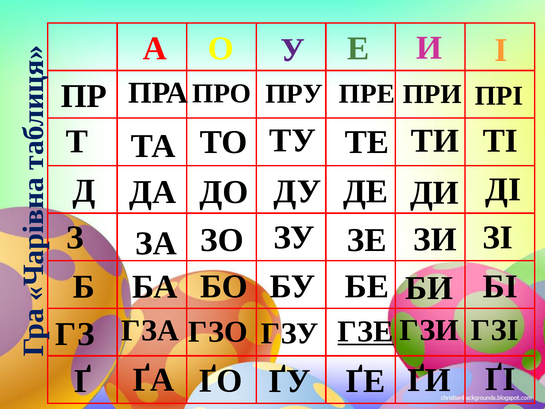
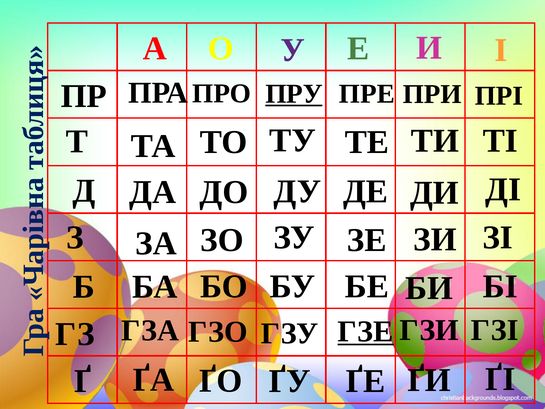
ПРУ underline: none -> present
